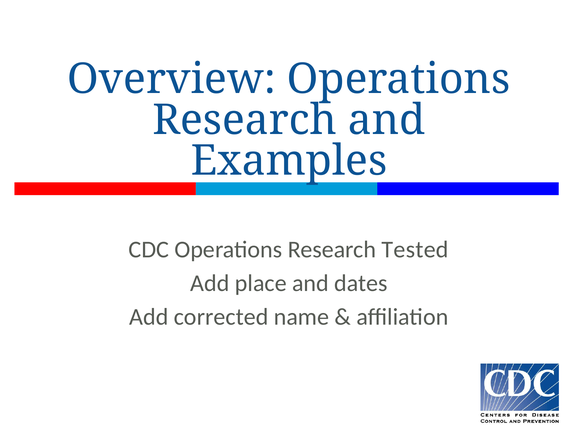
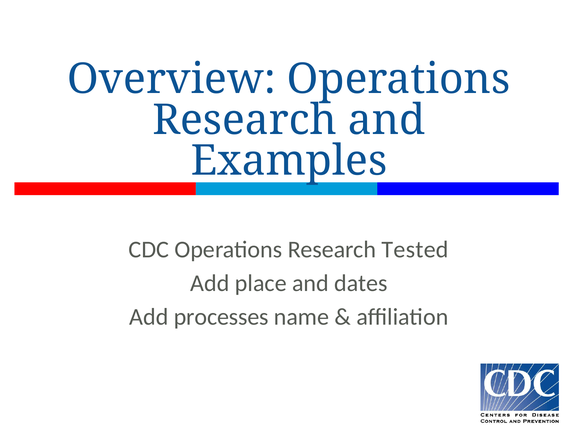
corrected: corrected -> processes
